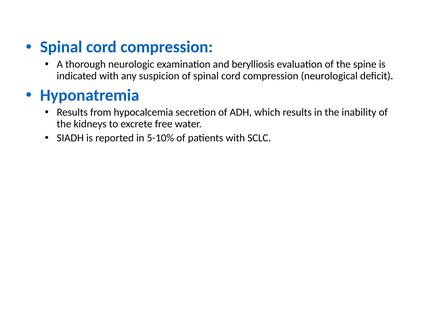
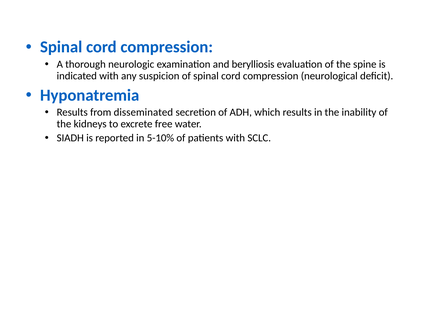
hypocalcemia: hypocalcemia -> disseminated
